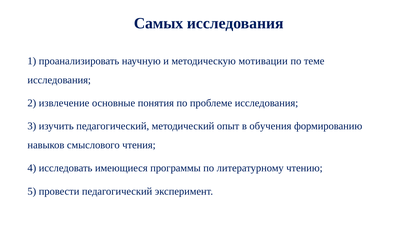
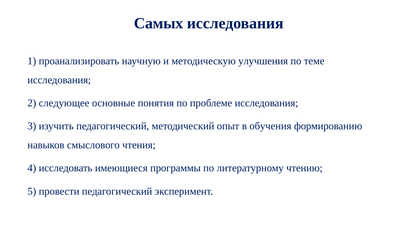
мотивации: мотивации -> улучшения
извлечение: извлечение -> следующее
